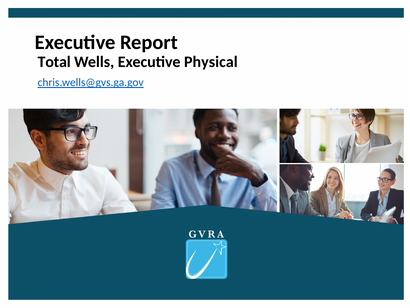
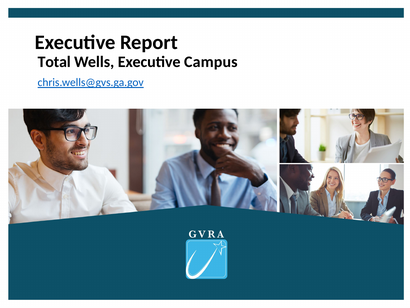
Physical: Physical -> Campus
